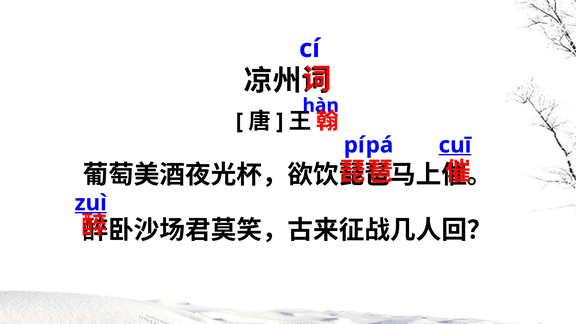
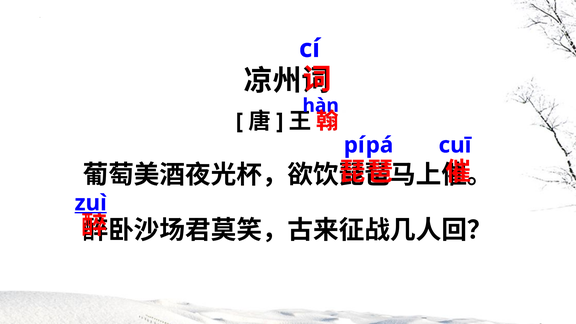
cuī underline: present -> none
